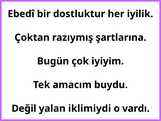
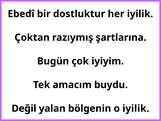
iklimiydi: iklimiydi -> bölgenin
o vardı: vardı -> iyilik
